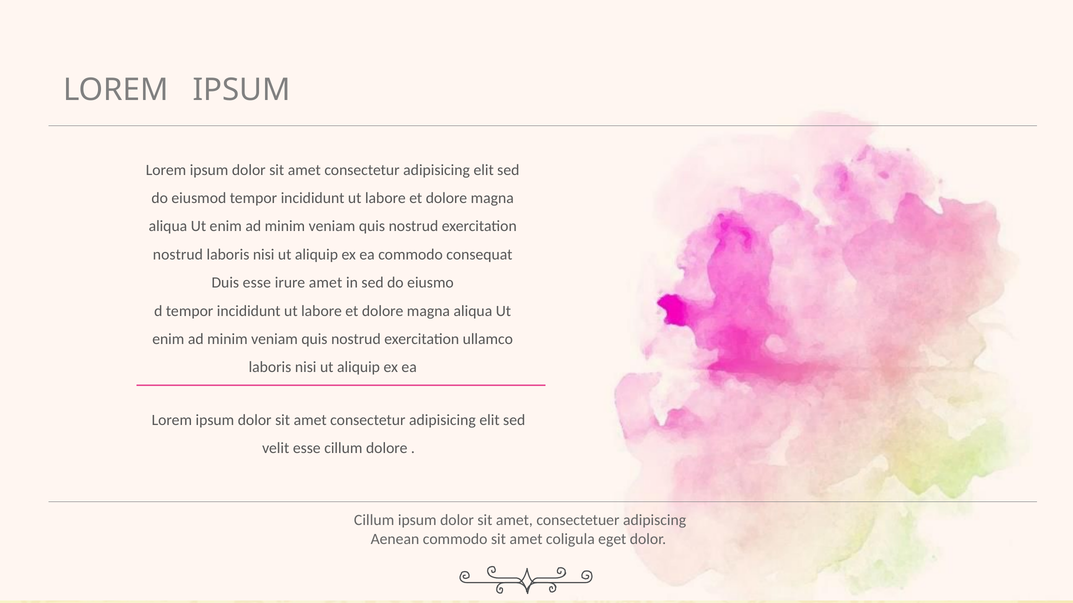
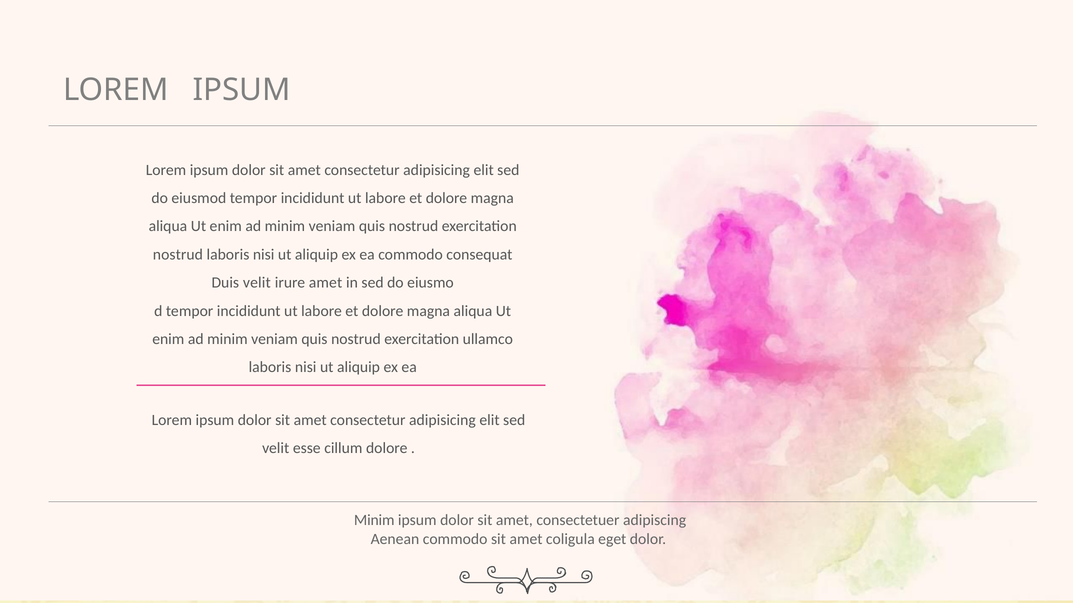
Duis esse: esse -> velit
Cillum at (374, 521): Cillum -> Minim
